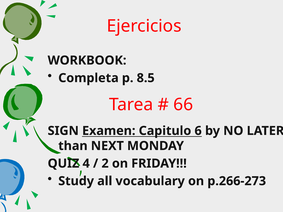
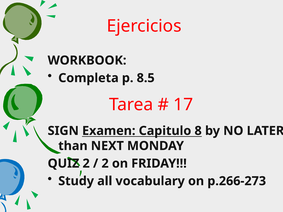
66: 66 -> 17
6: 6 -> 8
QUIZ 4: 4 -> 2
